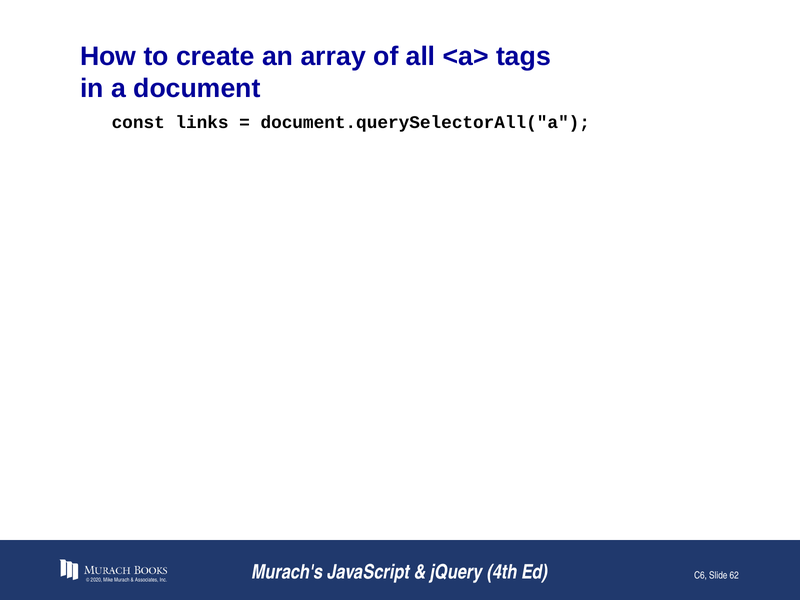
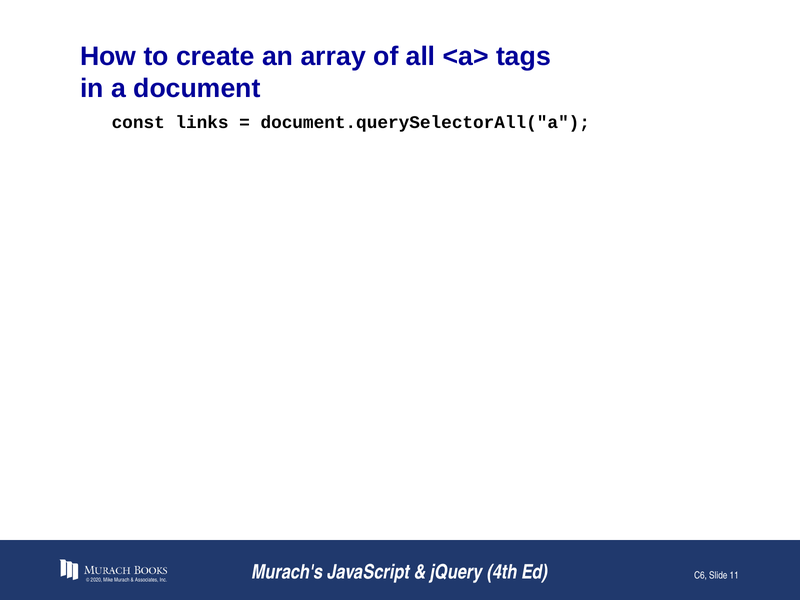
62: 62 -> 11
